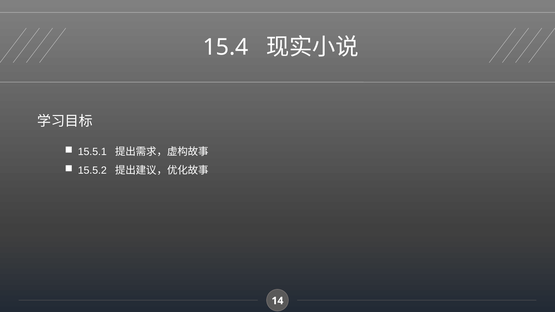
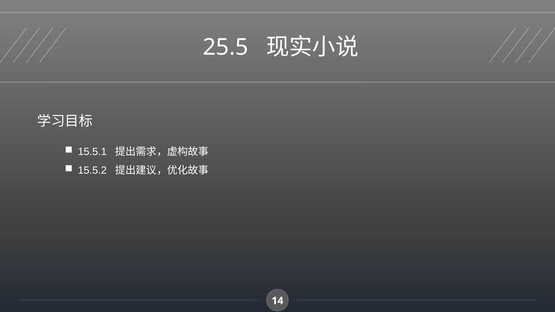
15.4: 15.4 -> 25.5
